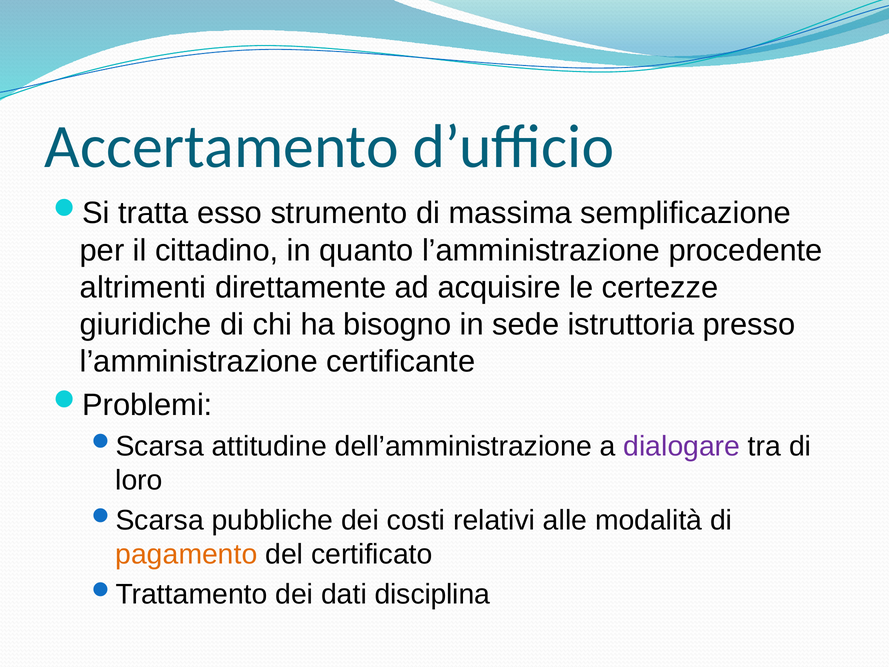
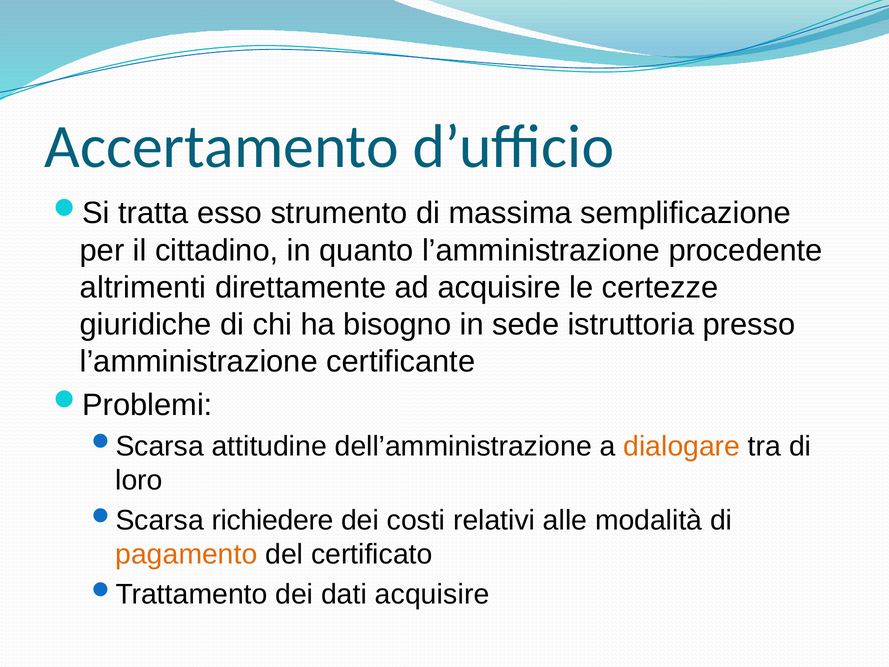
dialogare colour: purple -> orange
pubbliche: pubbliche -> richiedere
dati disciplina: disciplina -> acquisire
